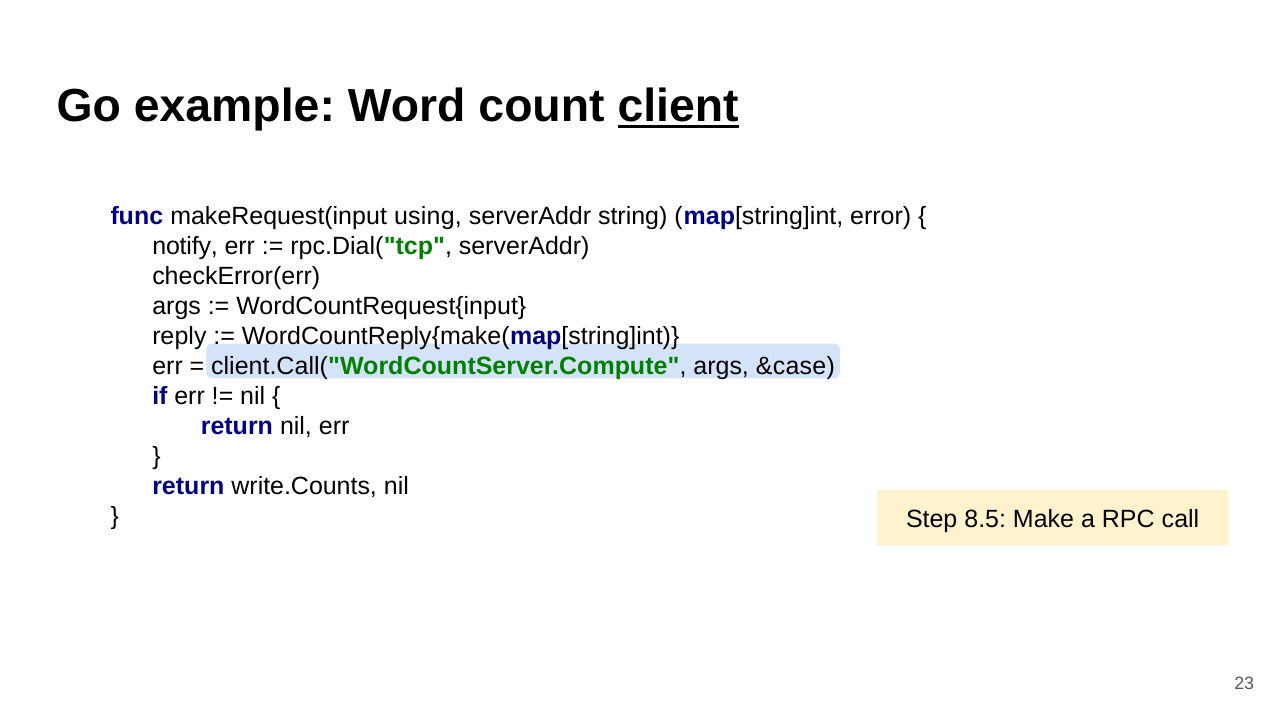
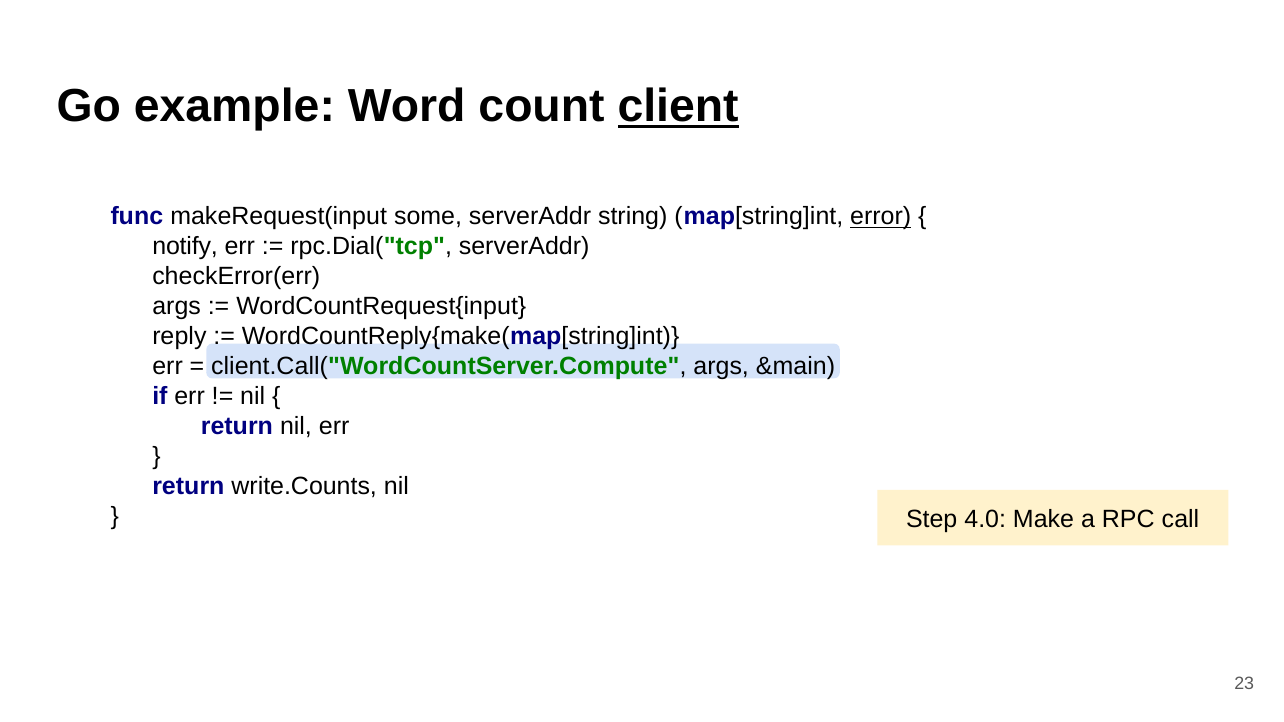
using: using -> some
error underline: none -> present
&case: &case -> &main
8.5: 8.5 -> 4.0
